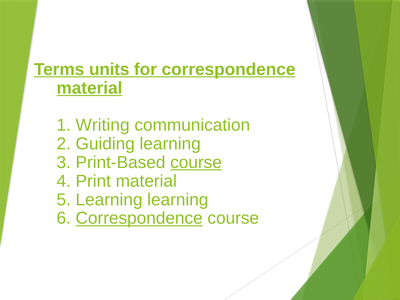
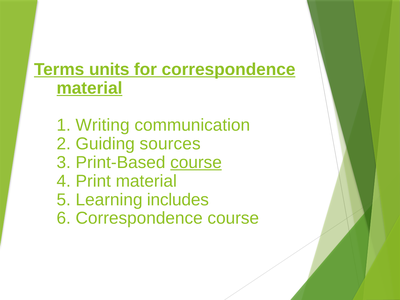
Guiding learning: learning -> sources
Learning learning: learning -> includes
Correspondence at (139, 218) underline: present -> none
